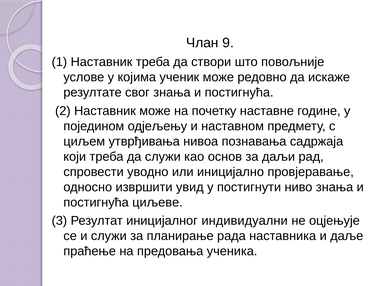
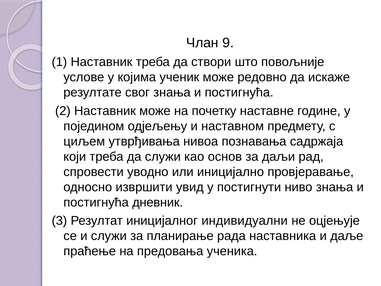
циљеве: циљеве -> дневник
